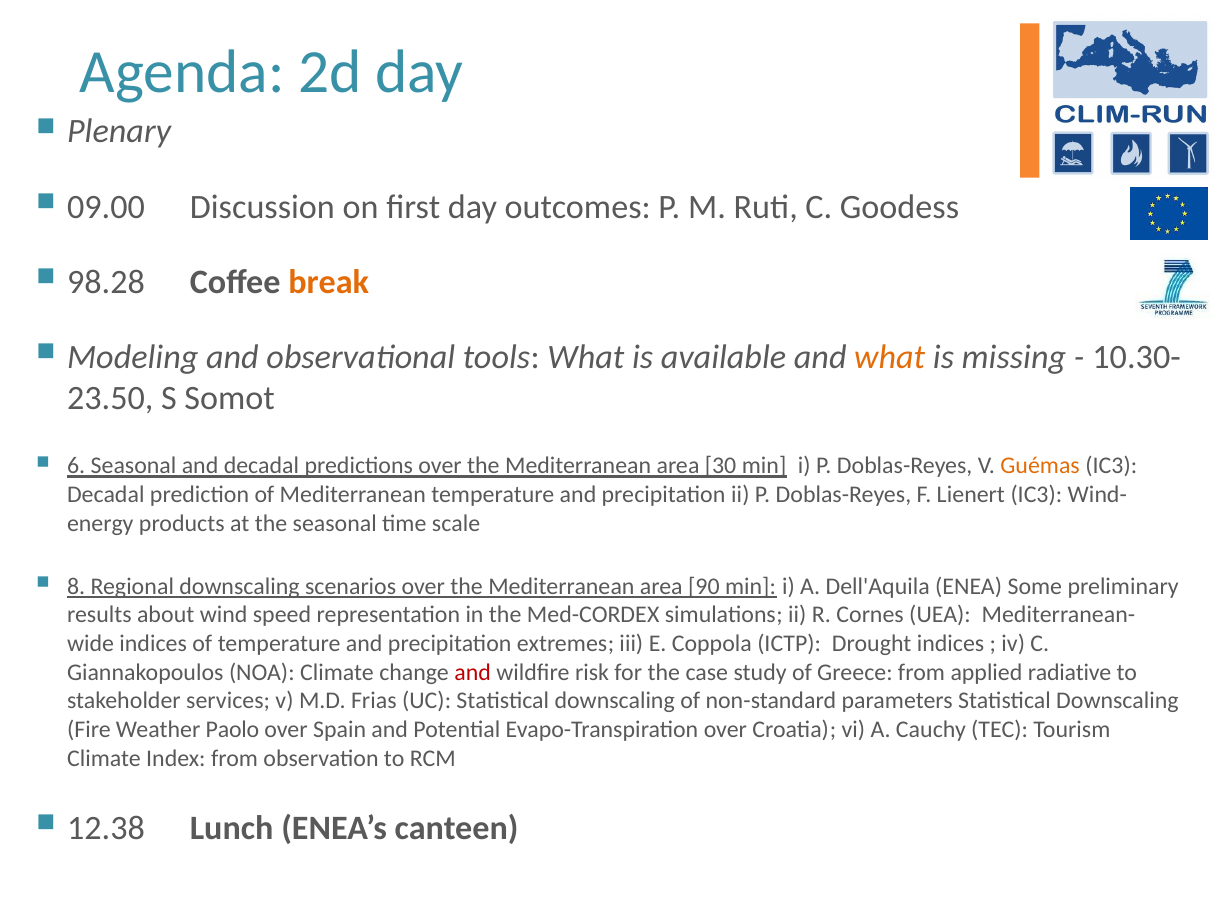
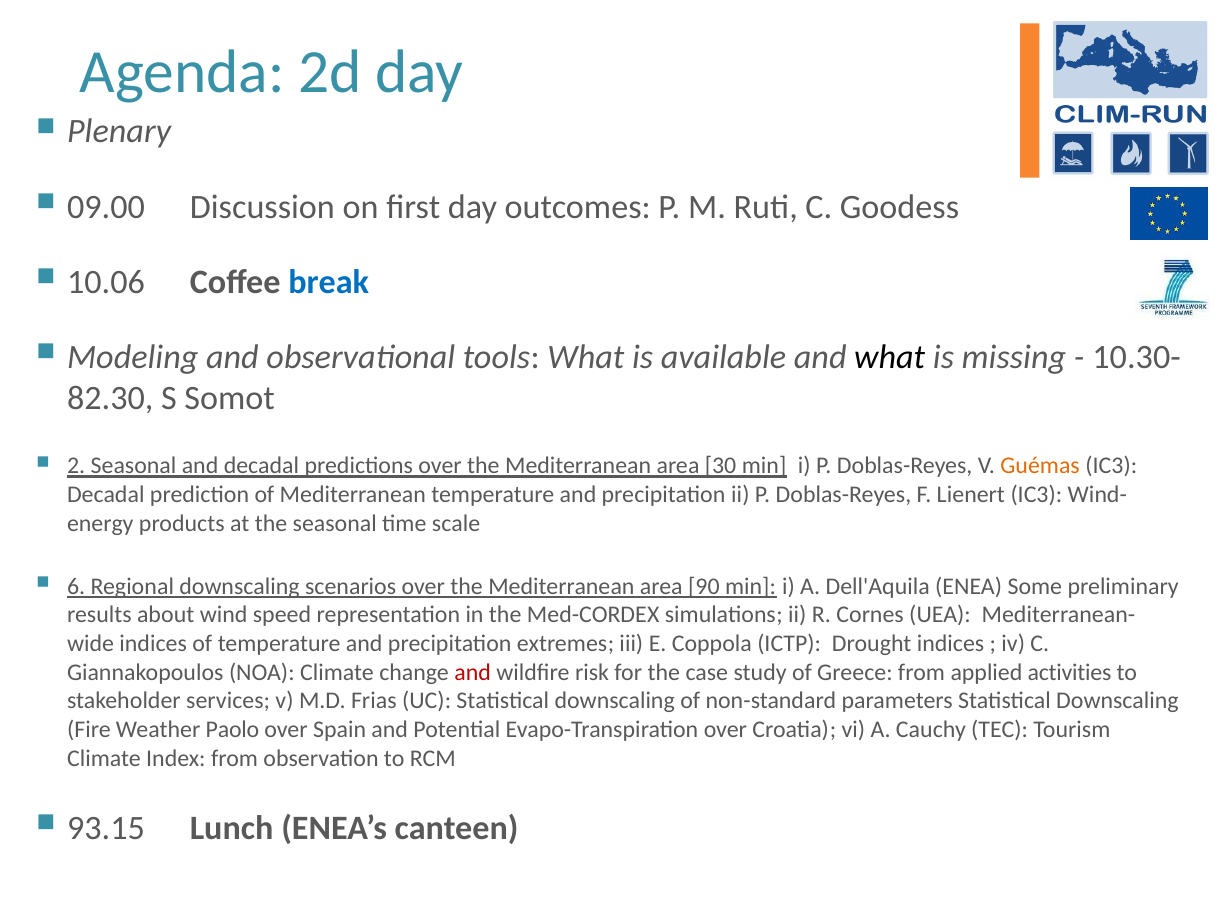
98.28: 98.28 -> 10.06
break colour: orange -> blue
what at (890, 357) colour: orange -> black
23.50: 23.50 -> 82.30
6: 6 -> 2
8: 8 -> 6
radiative: radiative -> activities
12.38: 12.38 -> 93.15
